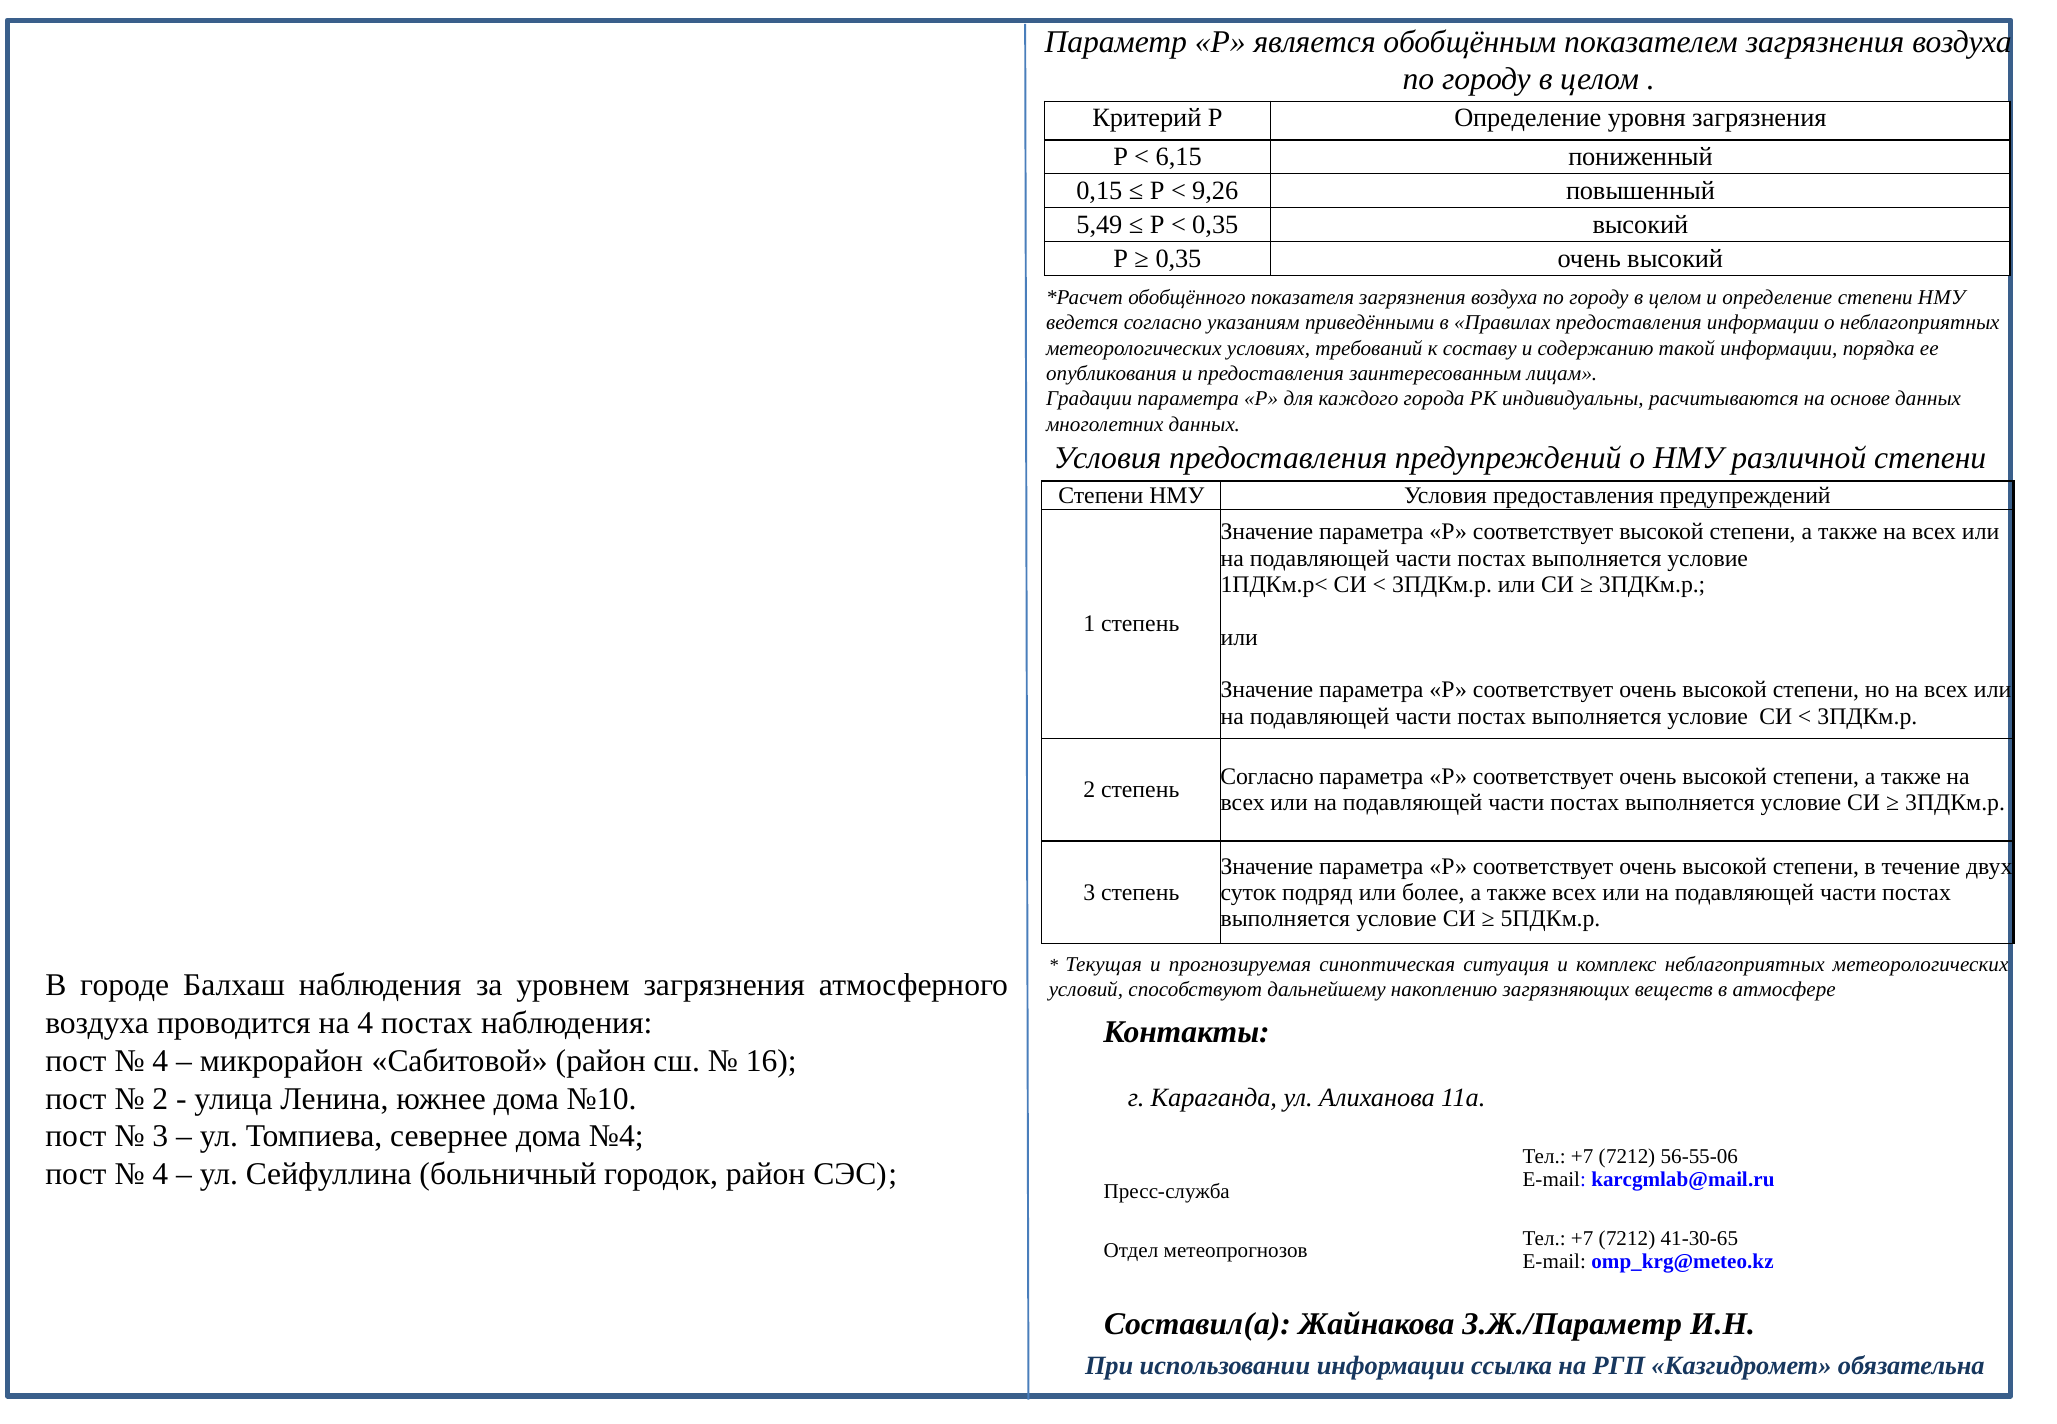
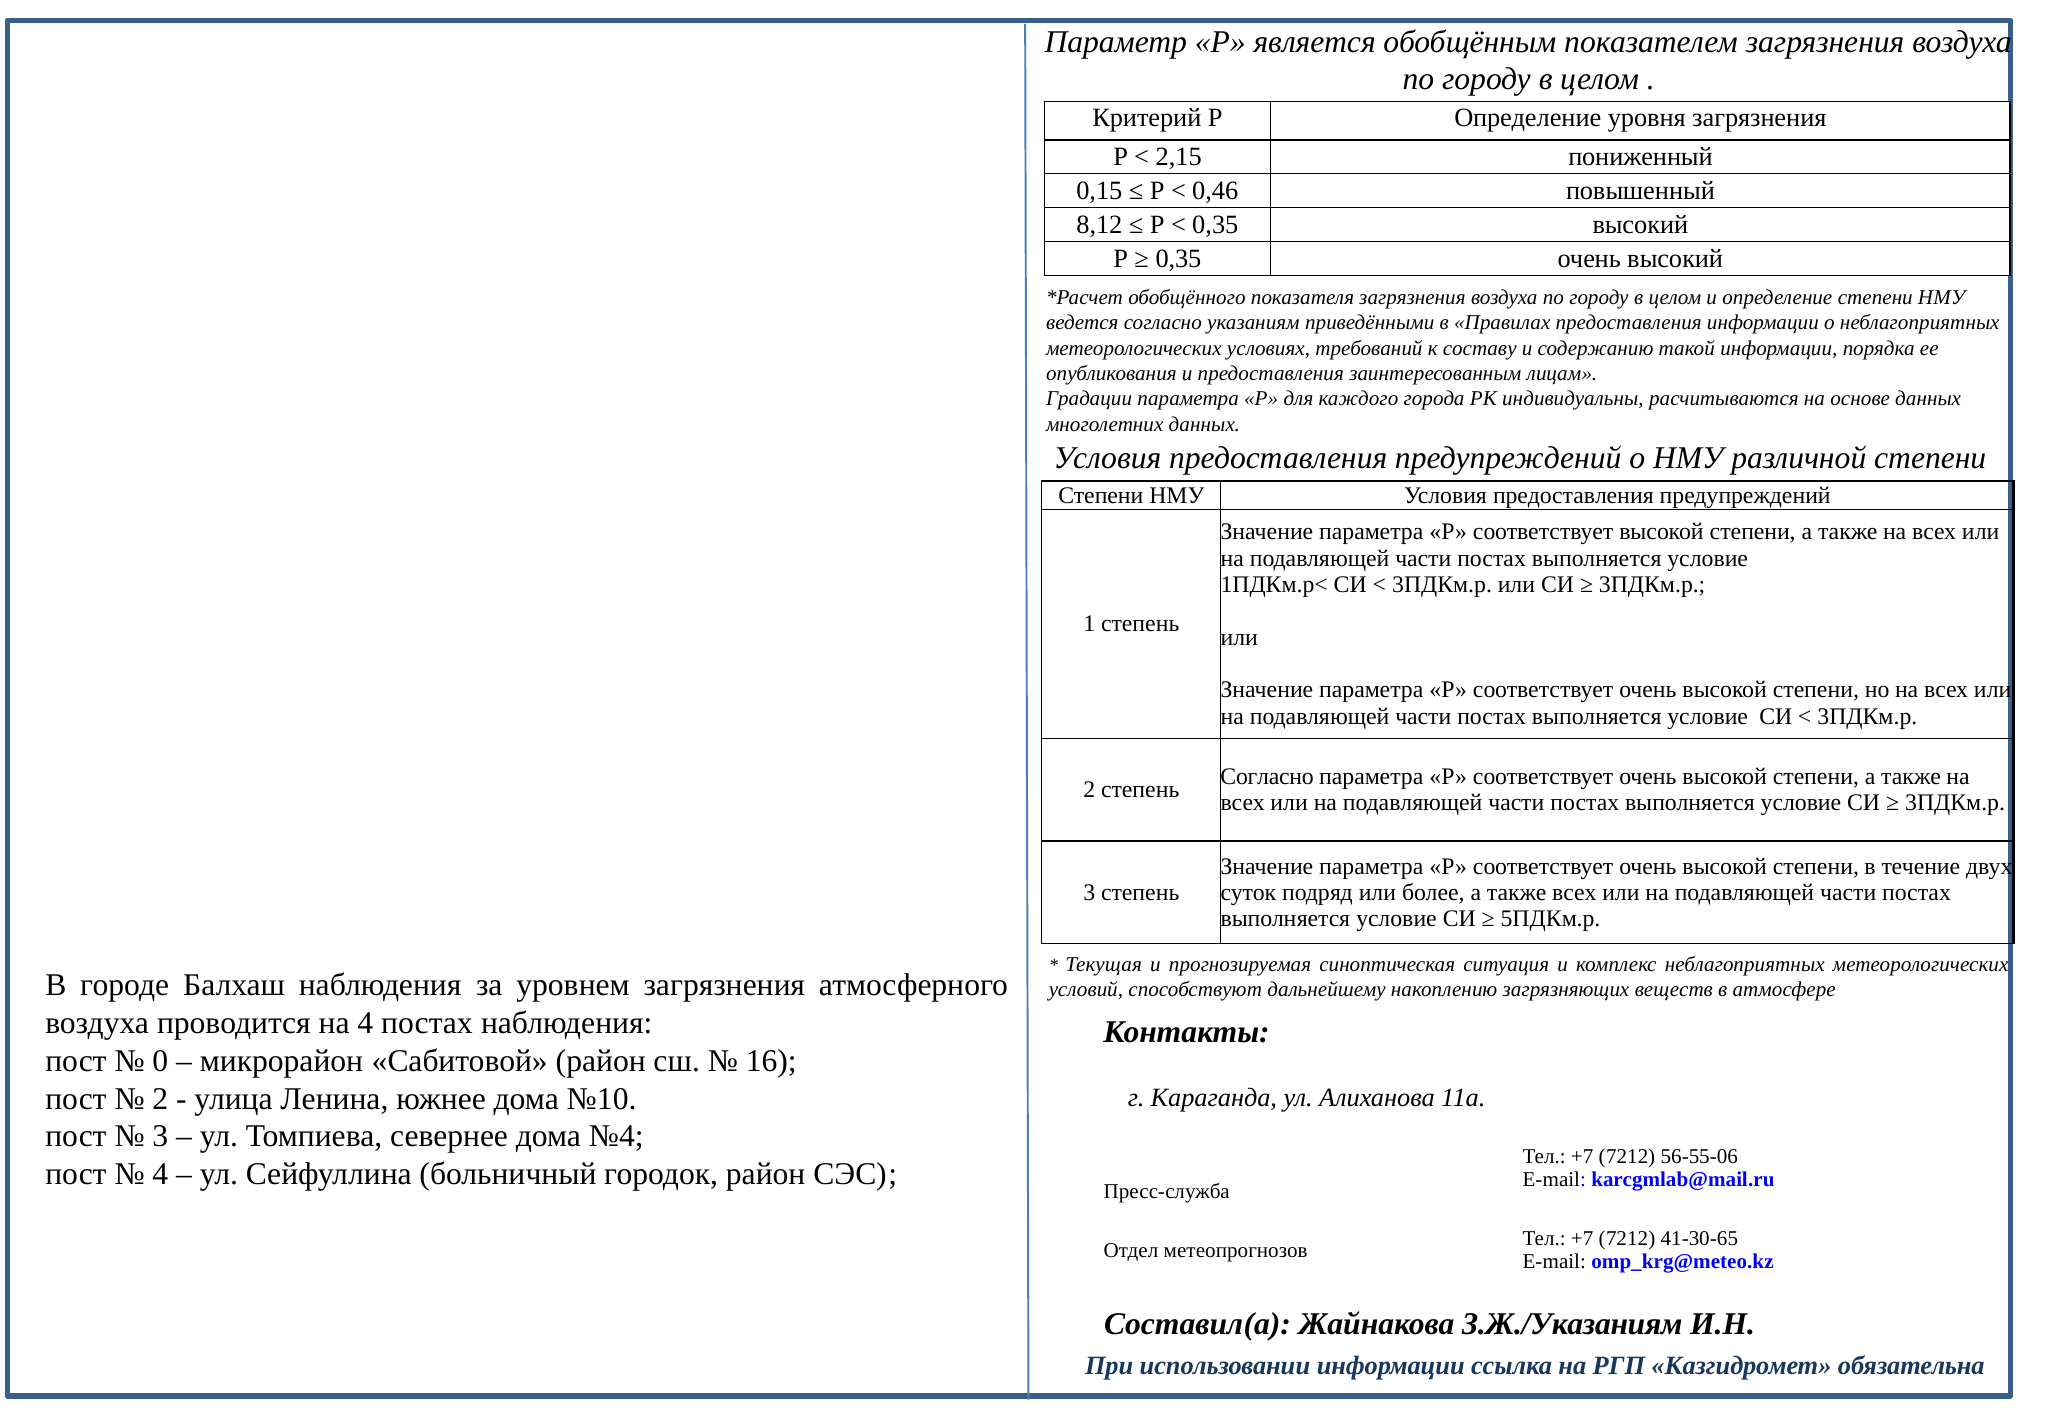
6,15: 6,15 -> 2,15
9,26: 9,26 -> 0,46
5,49: 5,49 -> 8,12
4 at (160, 1061): 4 -> 0
З.Ж./Параметр: З.Ж./Параметр -> З.Ж./Указаниям
